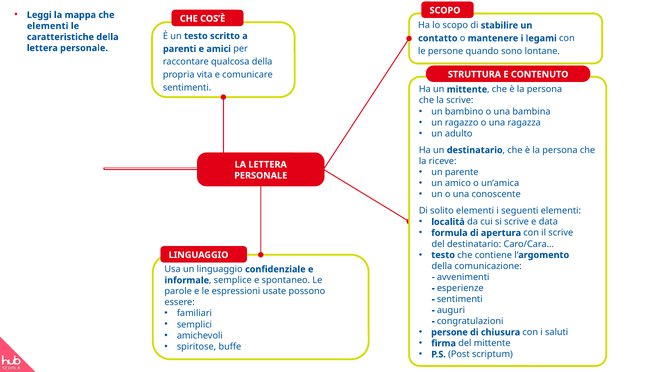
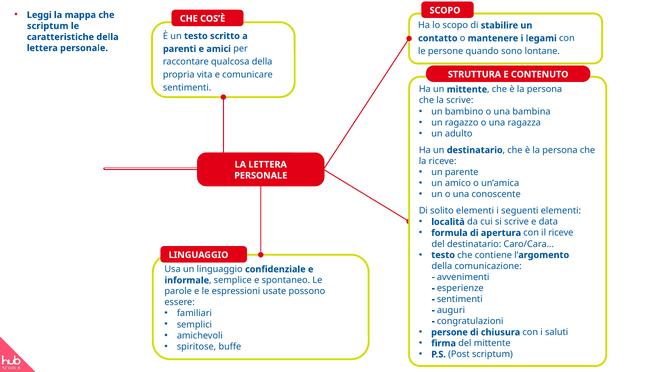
elementi at (48, 26): elementi -> scriptum
il scrive: scrive -> riceve
